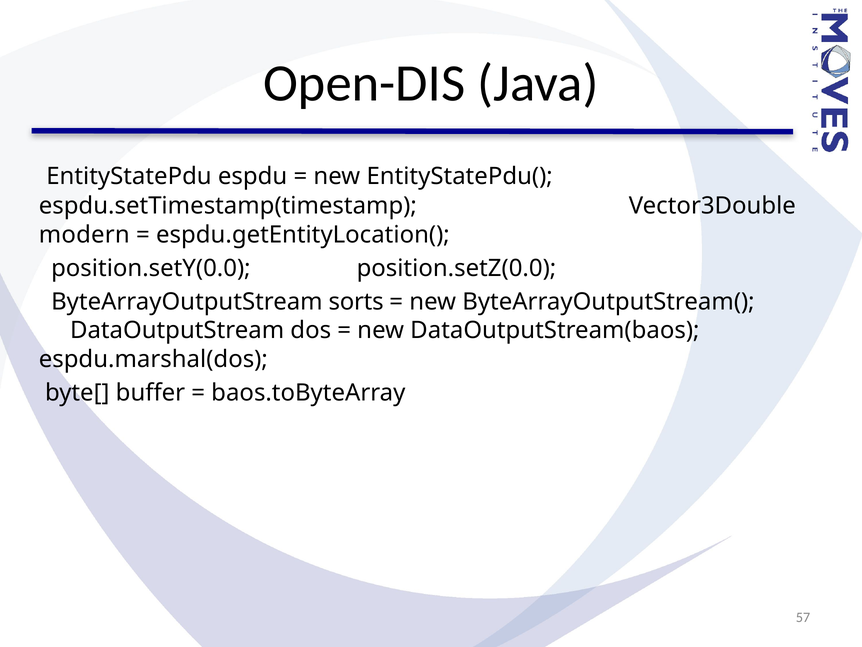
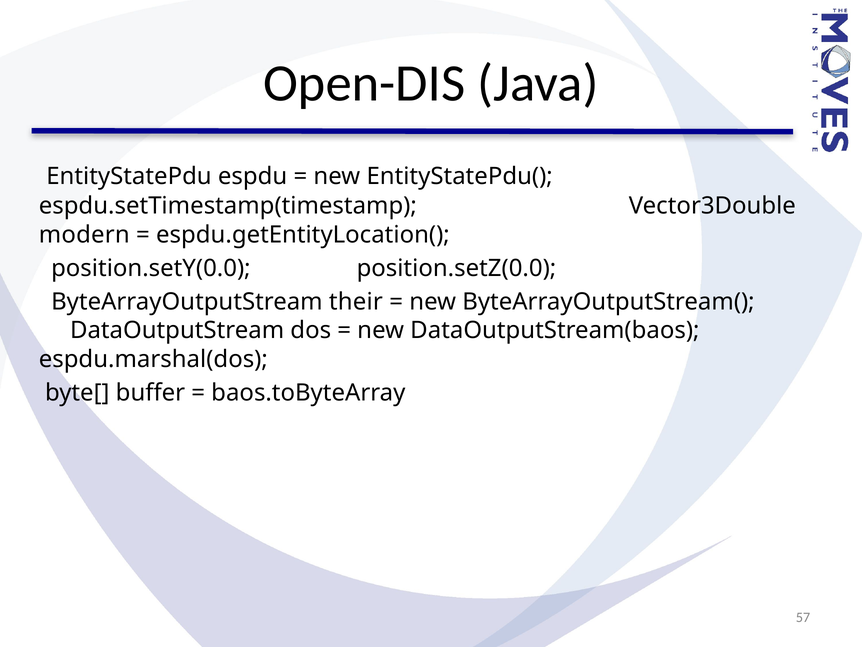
sorts: sorts -> their
